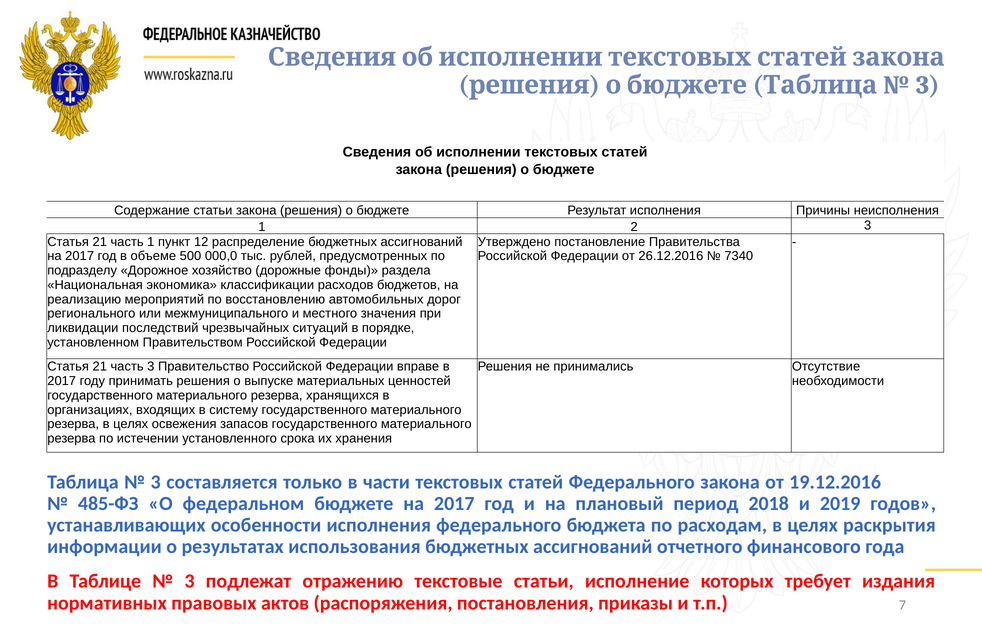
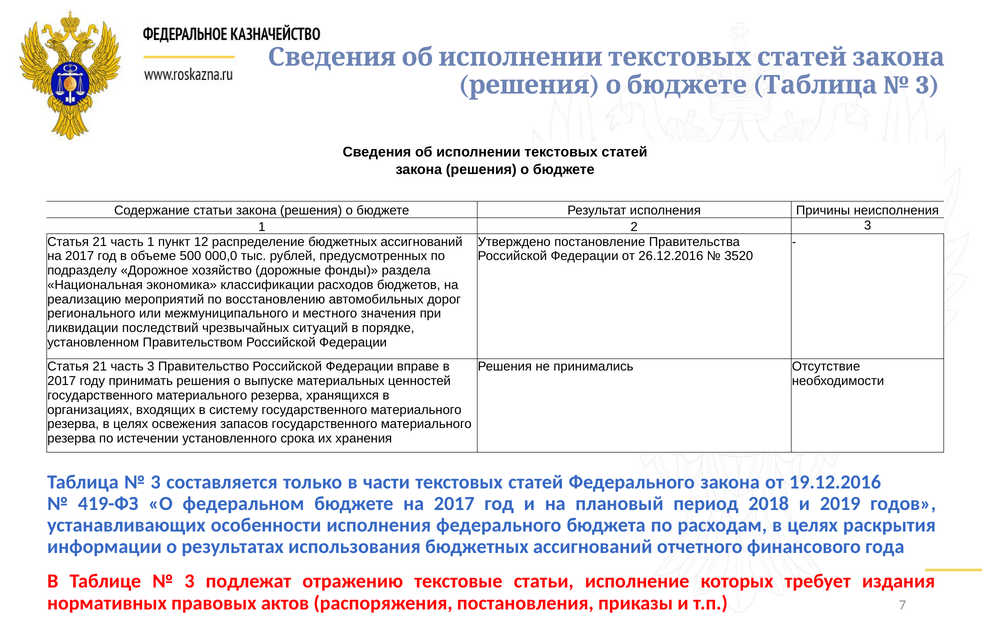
7340: 7340 -> 3520
485-ФЗ: 485-ФЗ -> 419-ФЗ
